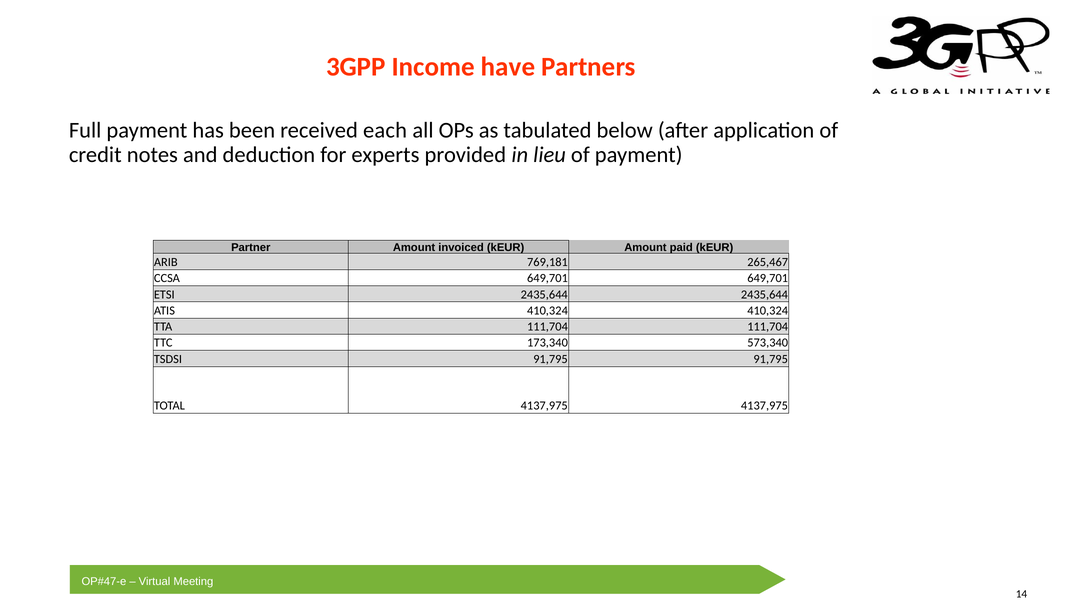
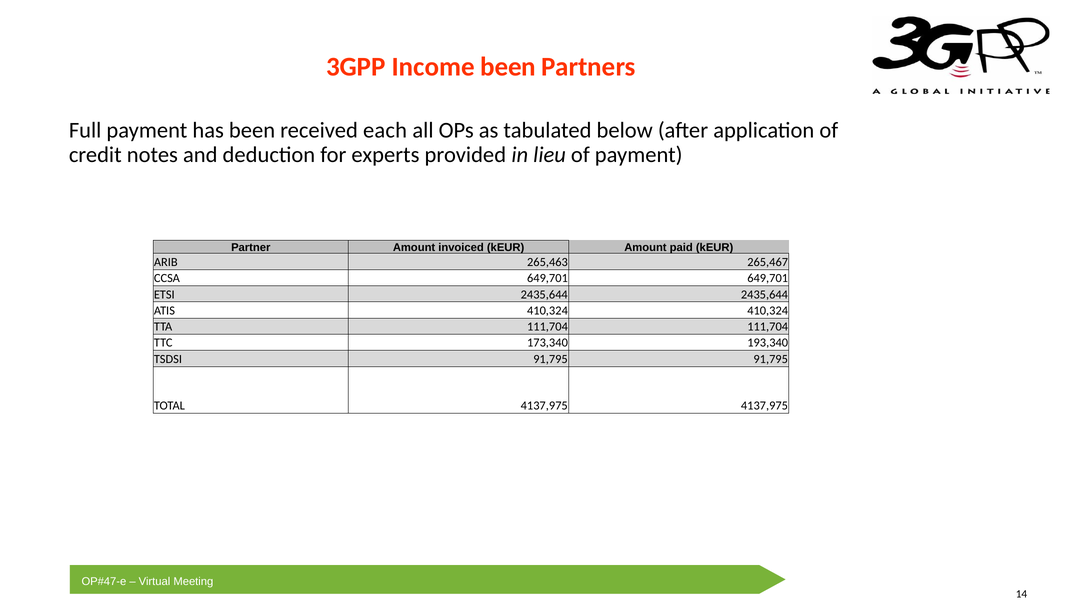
Income have: have -> been
769,181: 769,181 -> 265,463
573,340: 573,340 -> 193,340
